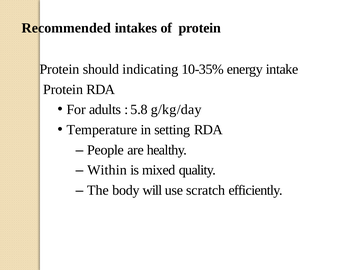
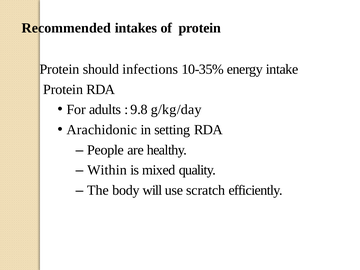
indicating: indicating -> infections
5.8: 5.8 -> 9.8
Temperature: Temperature -> Arachidonic
